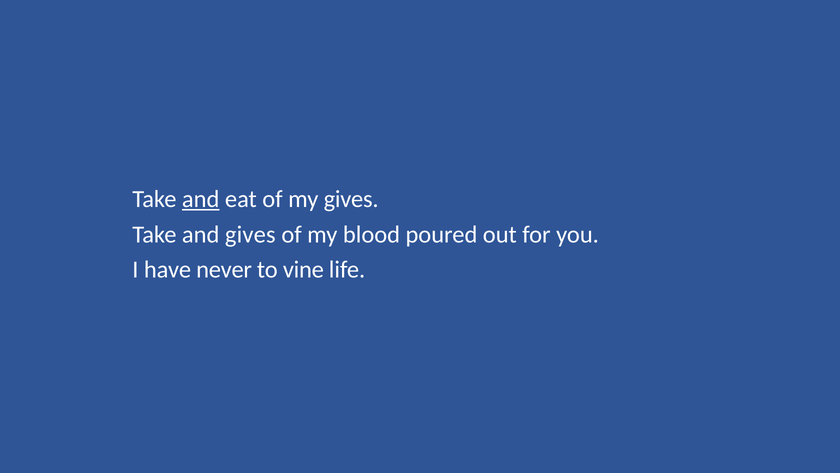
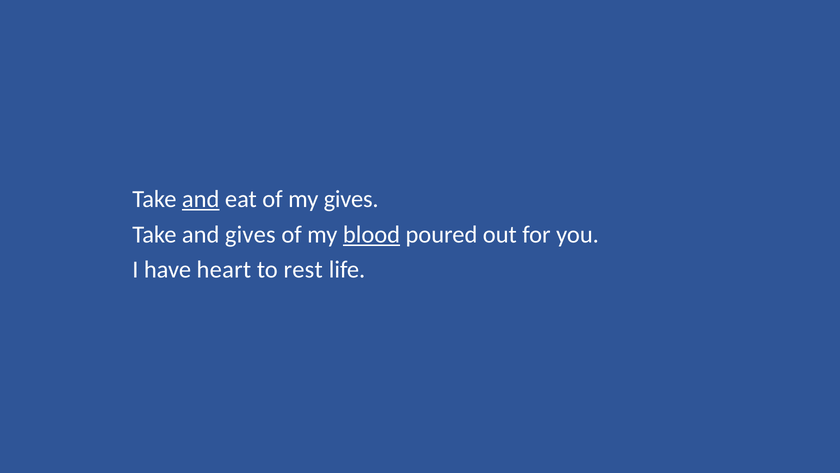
blood underline: none -> present
never: never -> heart
vine: vine -> rest
